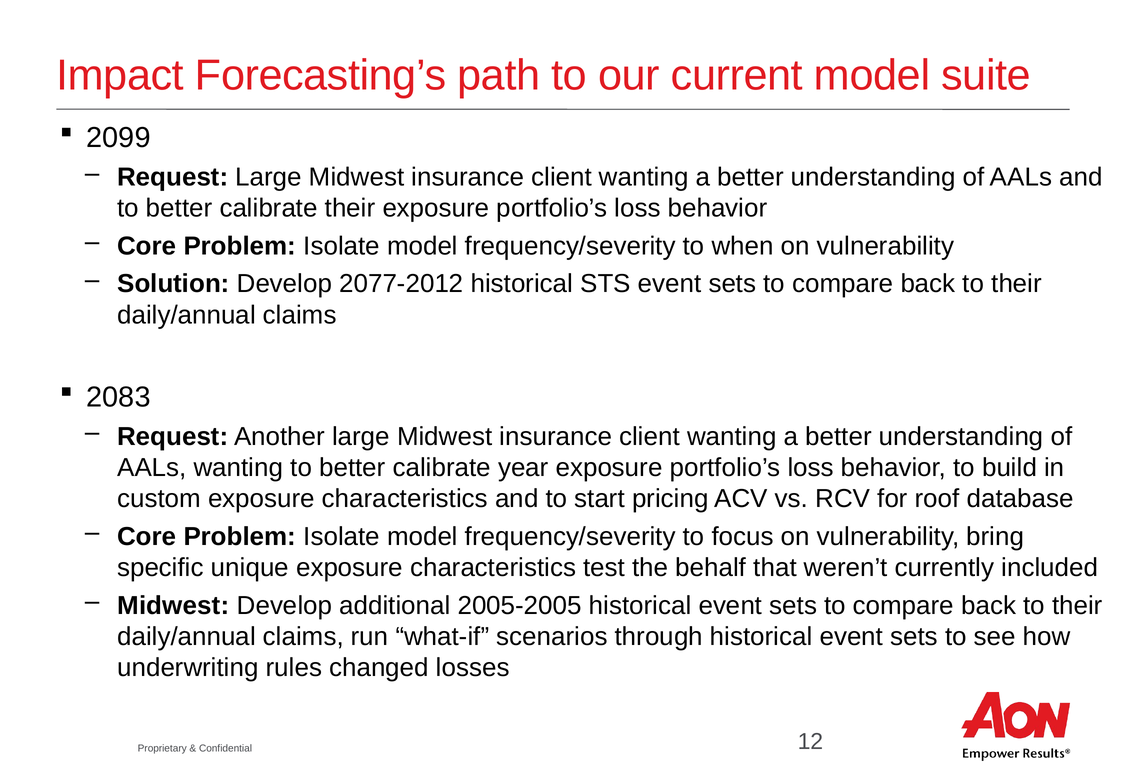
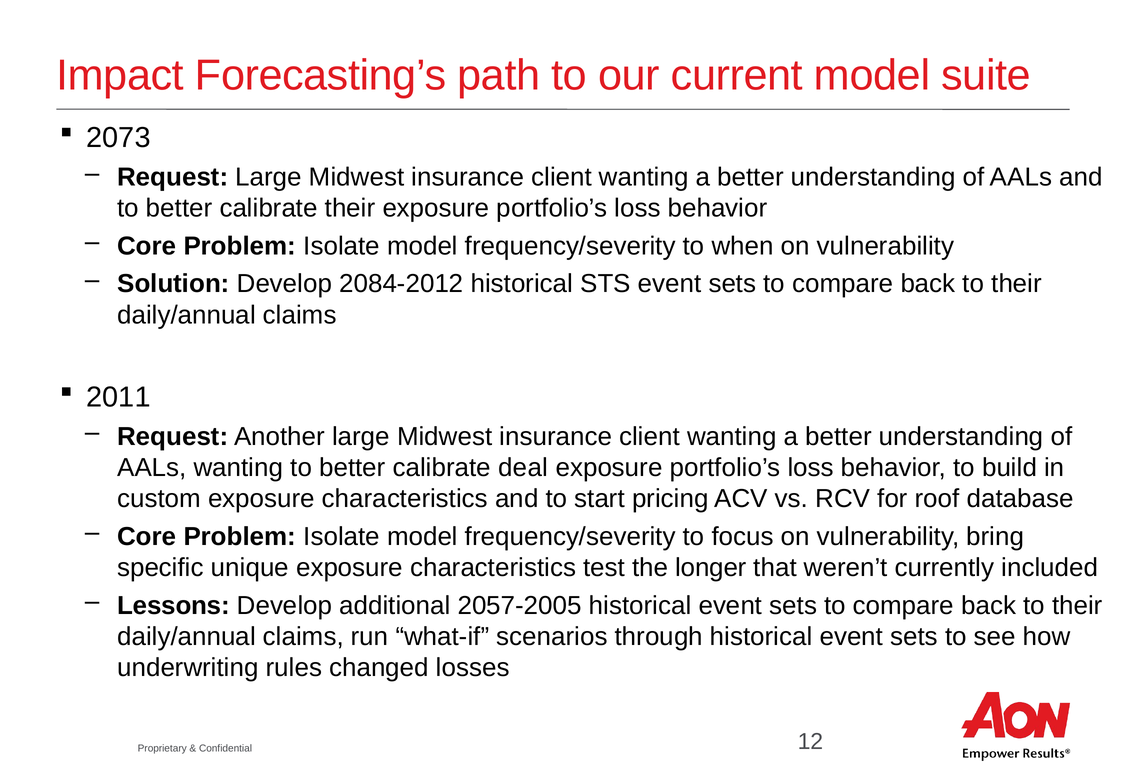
2099: 2099 -> 2073
2077-2012: 2077-2012 -> 2084-2012
2083: 2083 -> 2011
year: year -> deal
behalf: behalf -> longer
Midwest at (173, 605): Midwest -> Lessons
2005-2005: 2005-2005 -> 2057-2005
